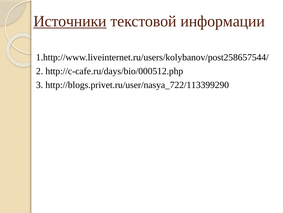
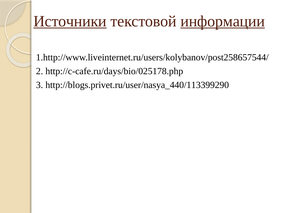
информации underline: none -> present
http://c-cafe.ru/days/bio/000512.php: http://c-cafe.ru/days/bio/000512.php -> http://c-cafe.ru/days/bio/025178.php
http://blogs.privet.ru/user/nasya_722/113399290: http://blogs.privet.ru/user/nasya_722/113399290 -> http://blogs.privet.ru/user/nasya_440/113399290
